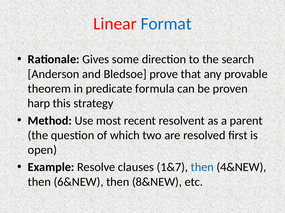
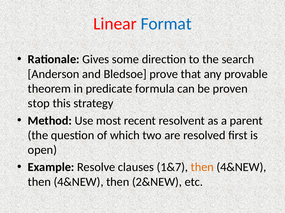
harp: harp -> stop
then at (202, 168) colour: blue -> orange
6&NEW at (79, 182): 6&NEW -> 4&NEW
8&NEW: 8&NEW -> 2&NEW
